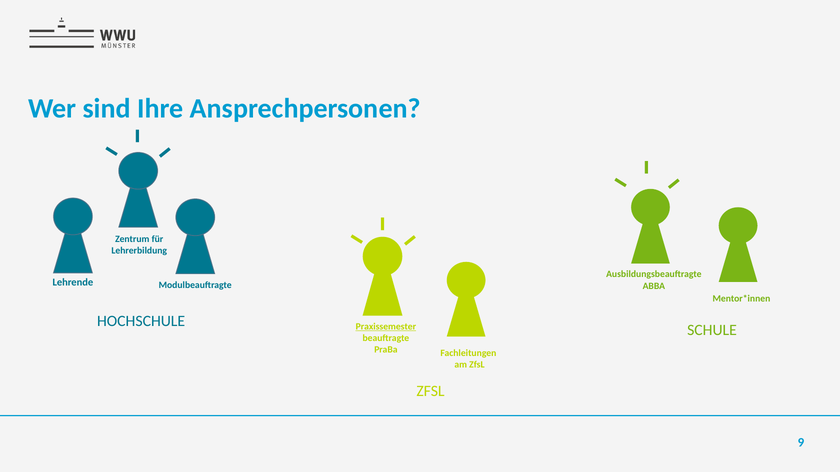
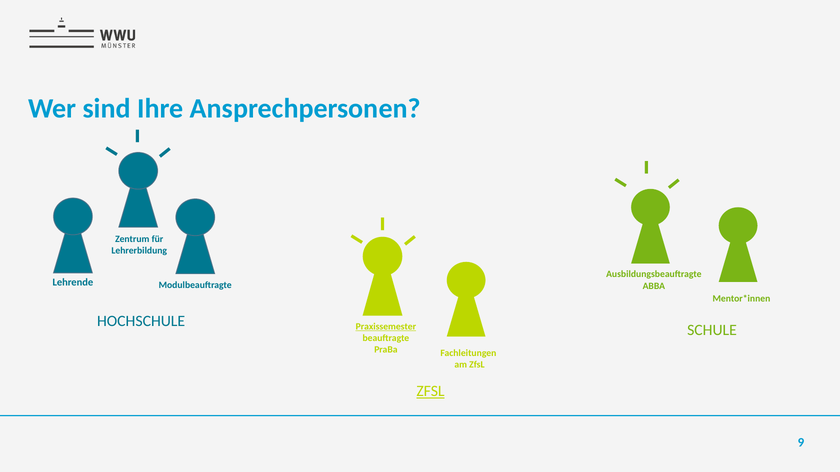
ZFSL at (431, 392) underline: none -> present
